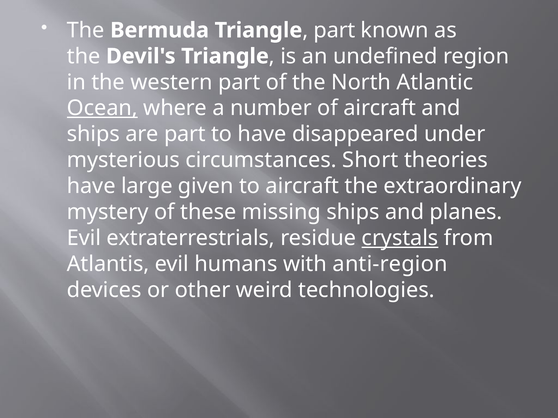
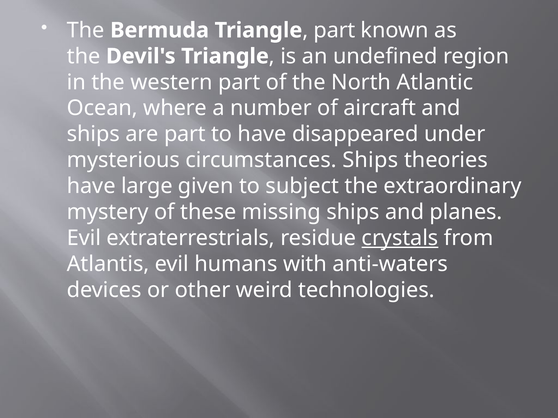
Ocean underline: present -> none
circumstances Short: Short -> Ships
to aircraft: aircraft -> subject
anti-region: anti-region -> anti-waters
